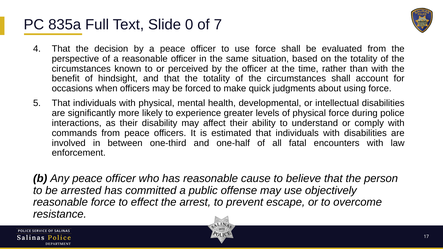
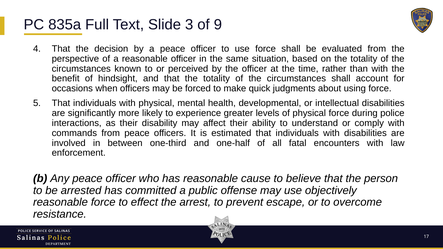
0: 0 -> 3
7: 7 -> 9
